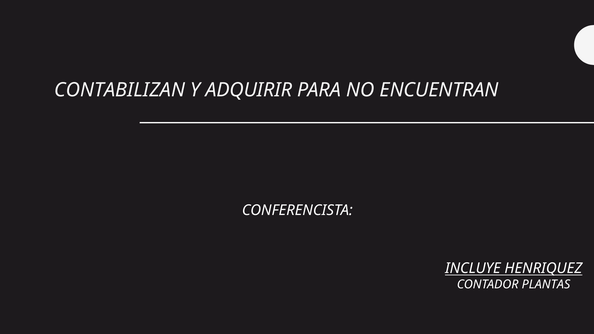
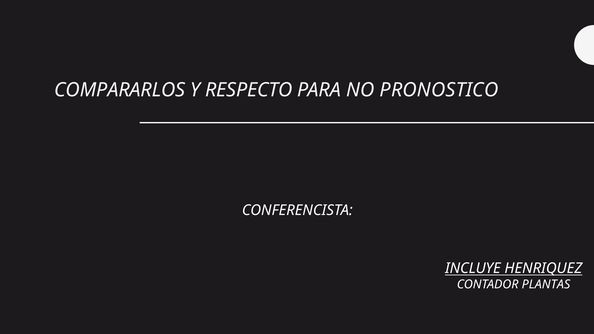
CONTABILIZAN: CONTABILIZAN -> COMPARARLOS
ADQUIRIR: ADQUIRIR -> RESPECTO
ENCUENTRAN: ENCUENTRAN -> PRONOSTICO
